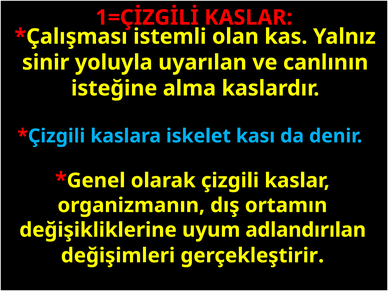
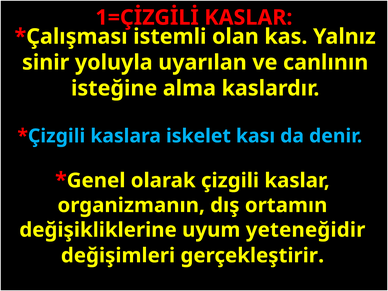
adlandırılan: adlandırılan -> yeteneğidir
